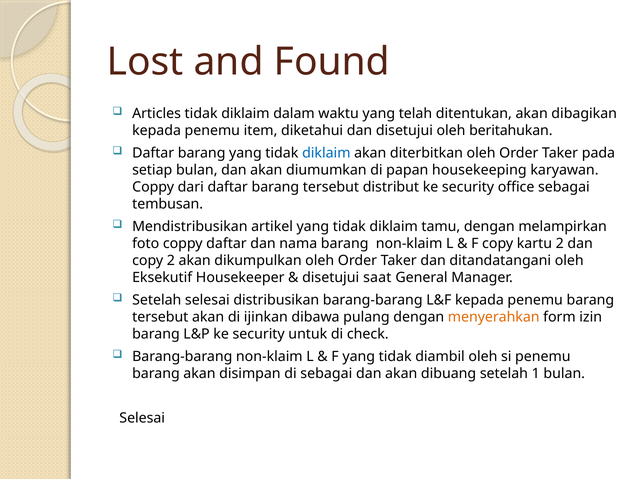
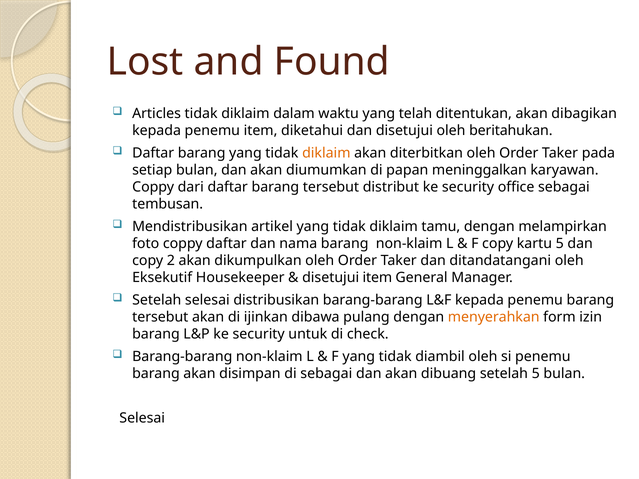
diklaim at (326, 153) colour: blue -> orange
housekeeping: housekeeping -> meninggalkan
kartu 2: 2 -> 5
disetujui saat: saat -> item
setelah 1: 1 -> 5
